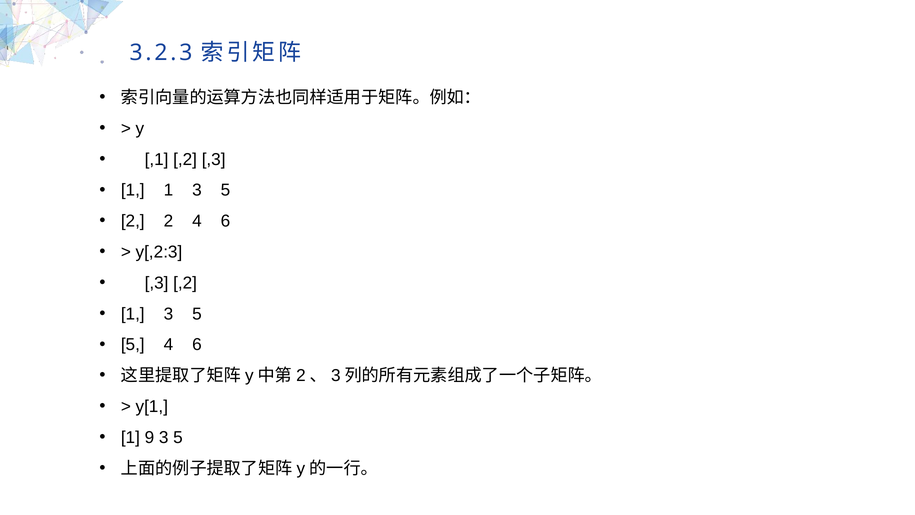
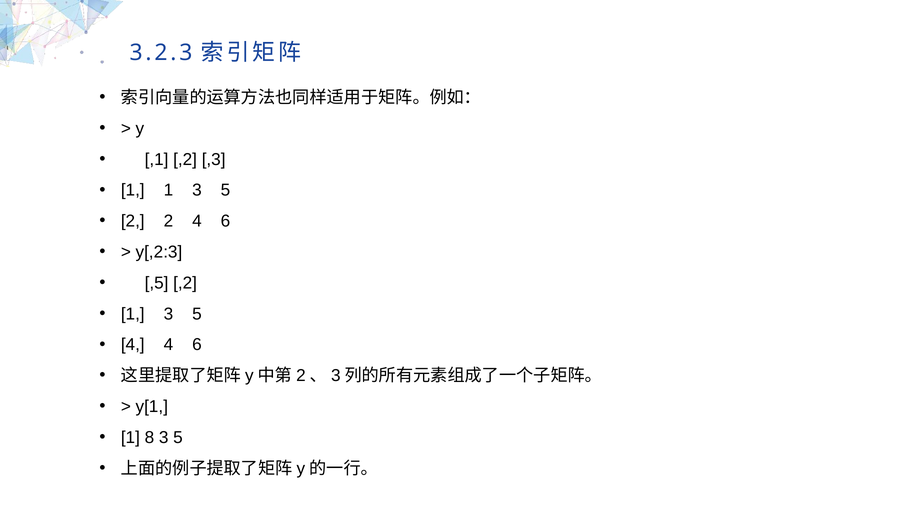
,3 at (157, 283): ,3 -> ,5
5 at (133, 345): 5 -> 4
9: 9 -> 8
